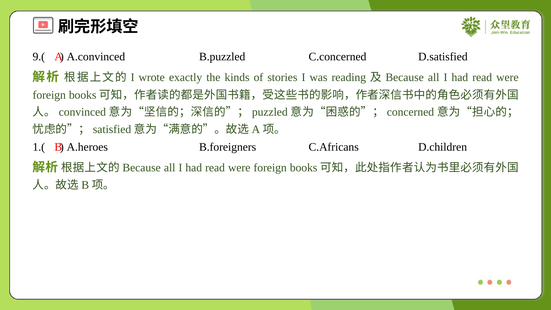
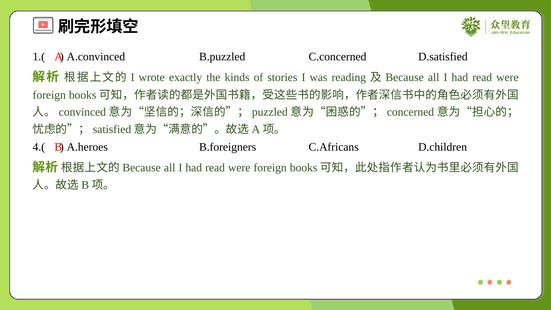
9.(: 9.( -> 1.(
1.(: 1.( -> 4.(
